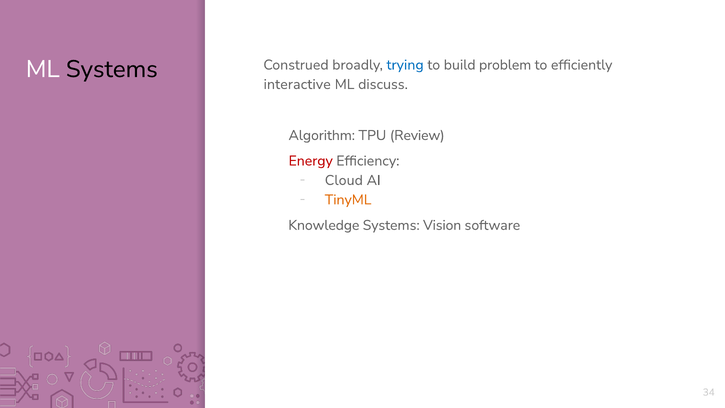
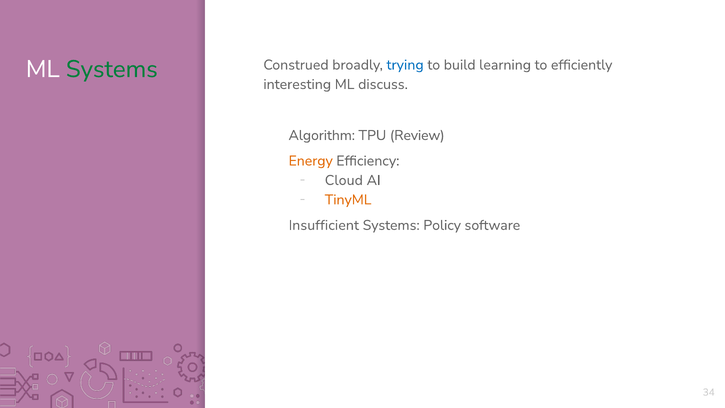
Systems at (112, 69) colour: black -> green
problem: problem -> learning
interactive: interactive -> interesting
Energy colour: red -> orange
Knowledge: Knowledge -> Insufficient
Vision: Vision -> Policy
